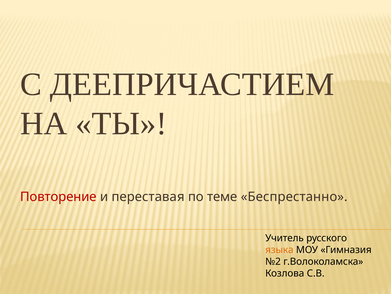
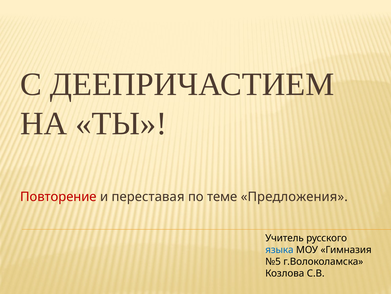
Беспрестанно: Беспрестанно -> Предложения
языка colour: orange -> blue
№2: №2 -> №5
